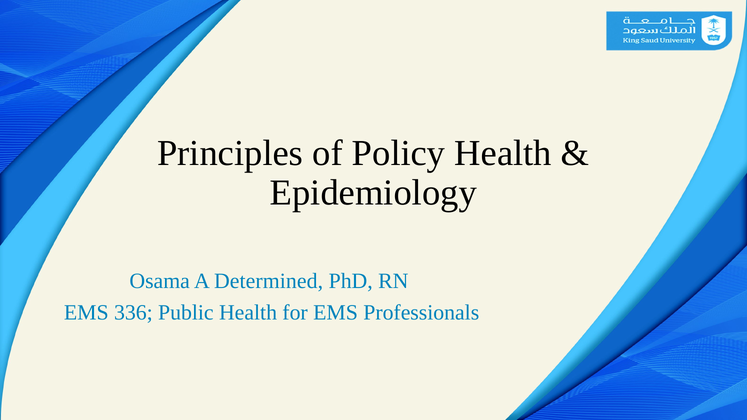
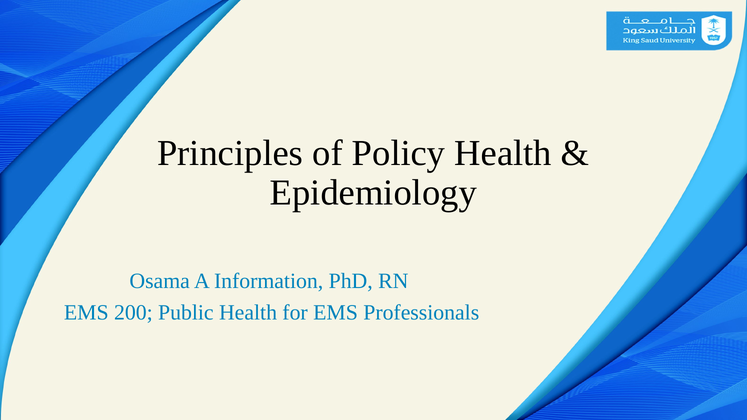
Determined: Determined -> Information
336: 336 -> 200
